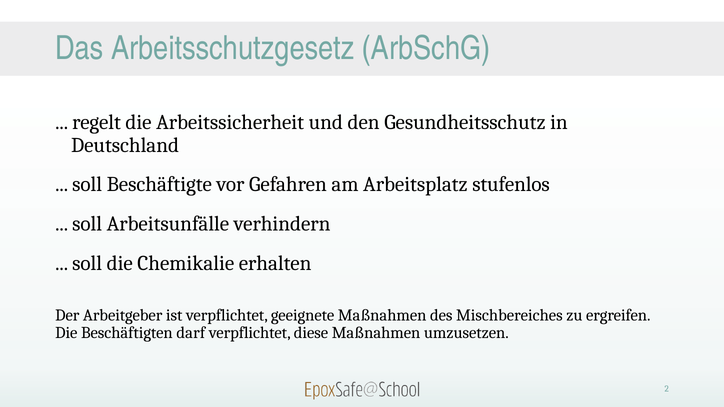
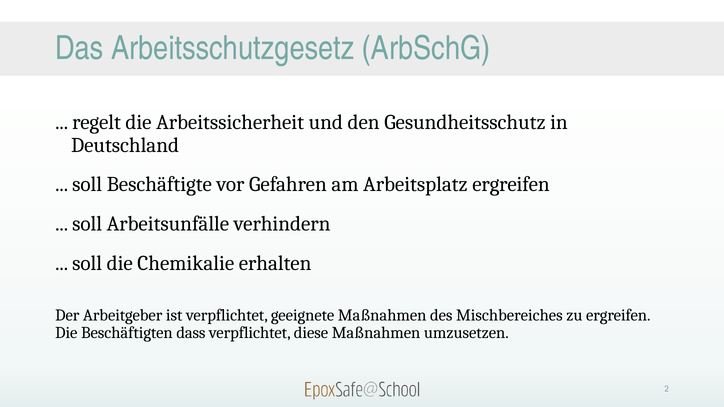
Arbeitsplatz stufenlos: stufenlos -> ergreifen
darf: darf -> dass
